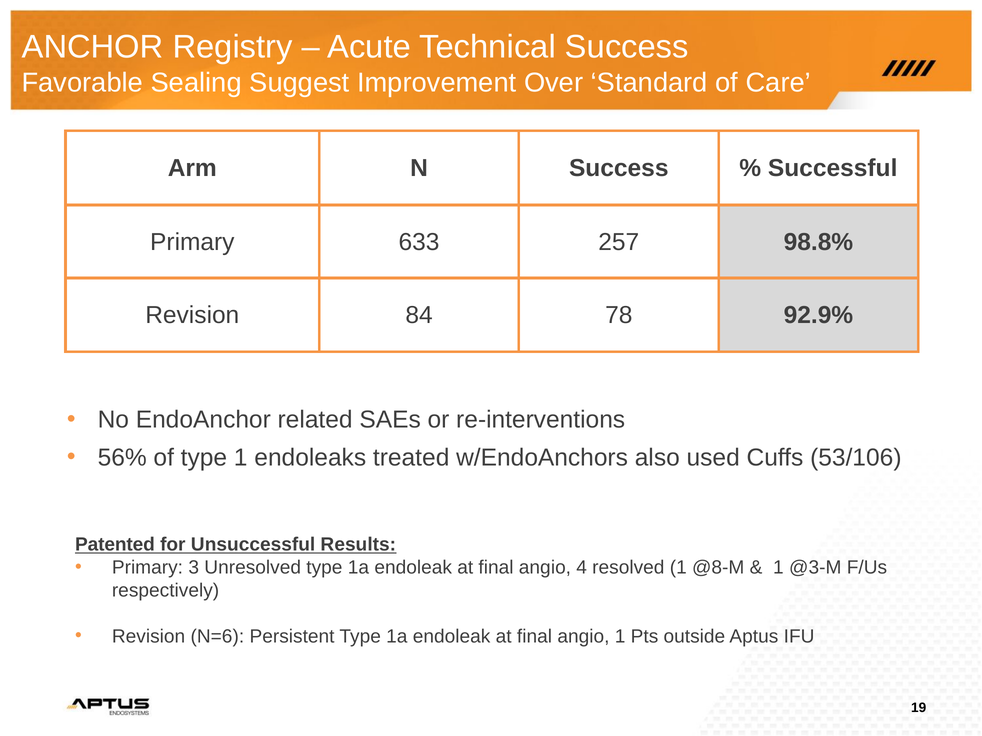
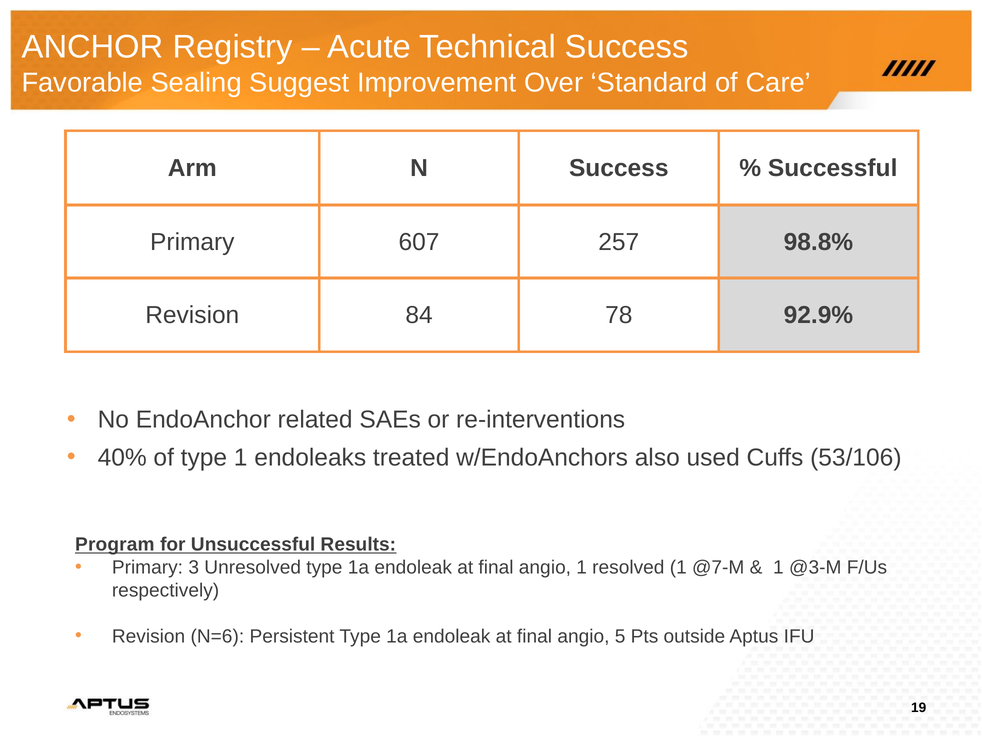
633: 633 -> 607
56%: 56% -> 40%
Patented: Patented -> Program
angio 4: 4 -> 1
@8-M: @8-M -> @7-M
angio 1: 1 -> 5
